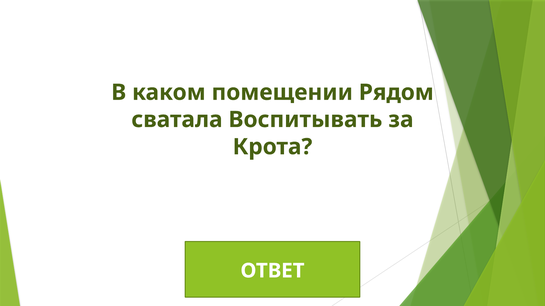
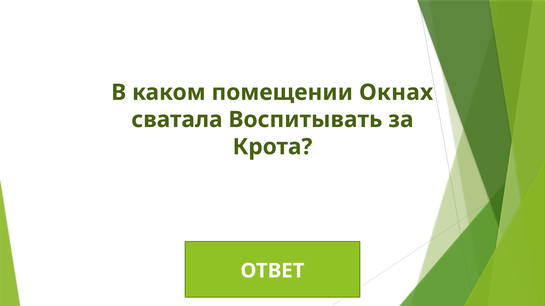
Рядом: Рядом -> Окнах
